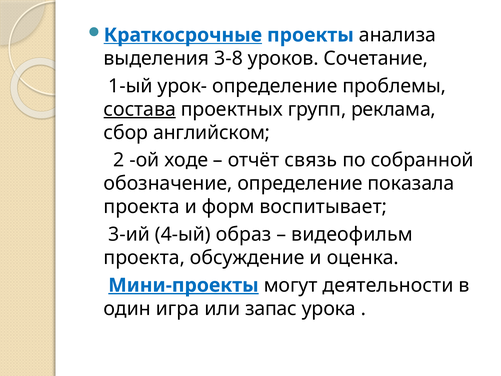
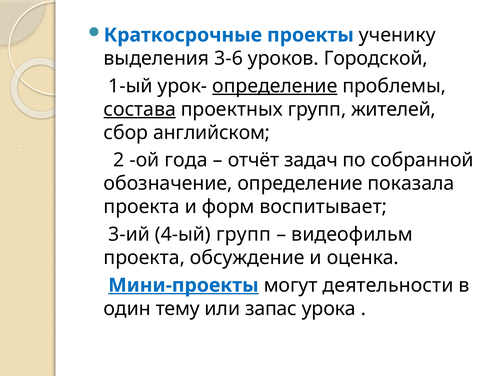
Краткосрочные underline: present -> none
анализа: анализа -> ученику
3-8: 3-8 -> 3-6
Сочетание: Сочетание -> Городской
определение at (275, 86) underline: none -> present
реклама: реклама -> жителей
ходе: ходе -> года
связь: связь -> задач
4-ый образ: образ -> групп
игра: игра -> тему
